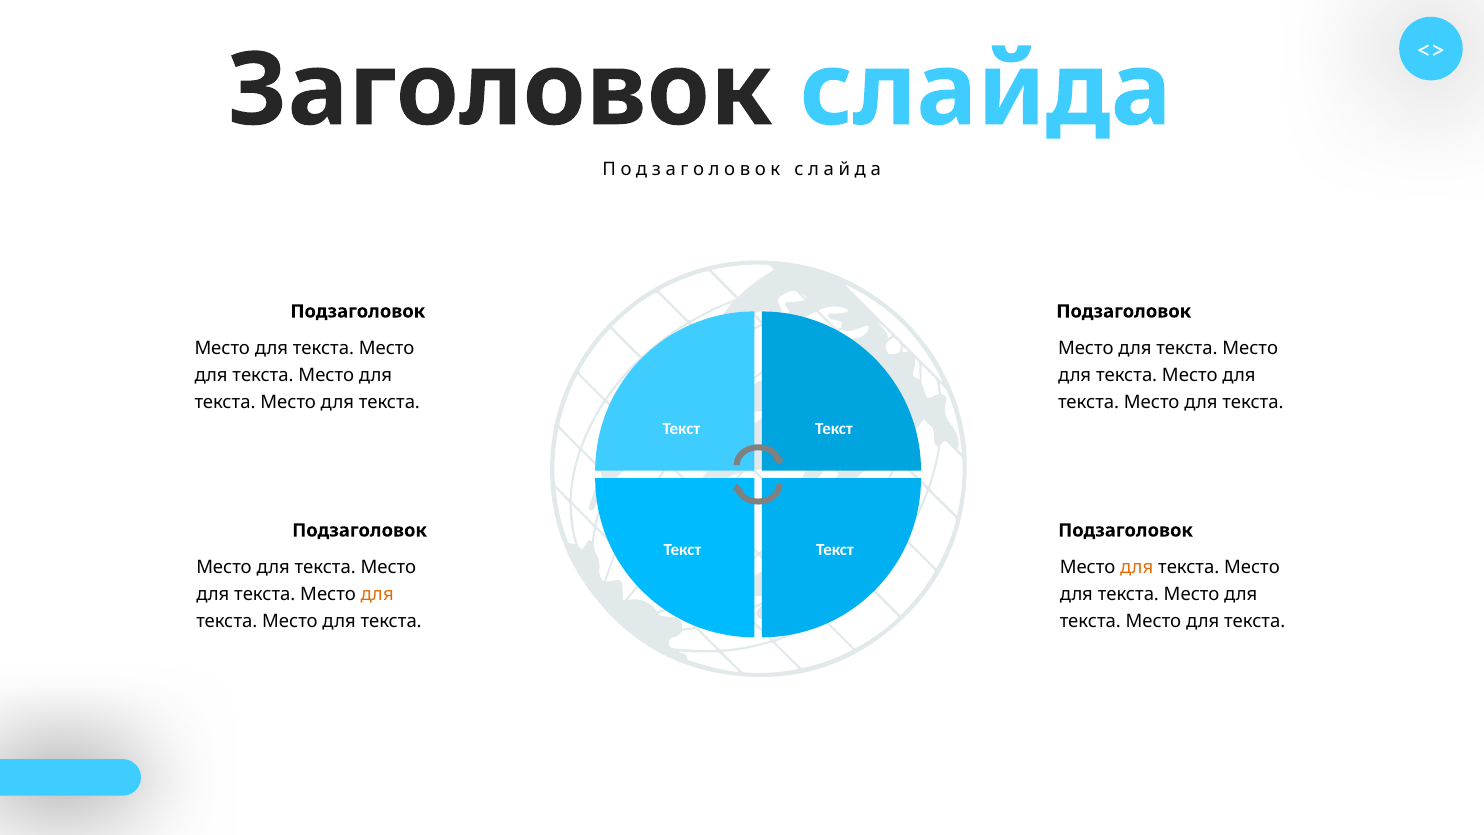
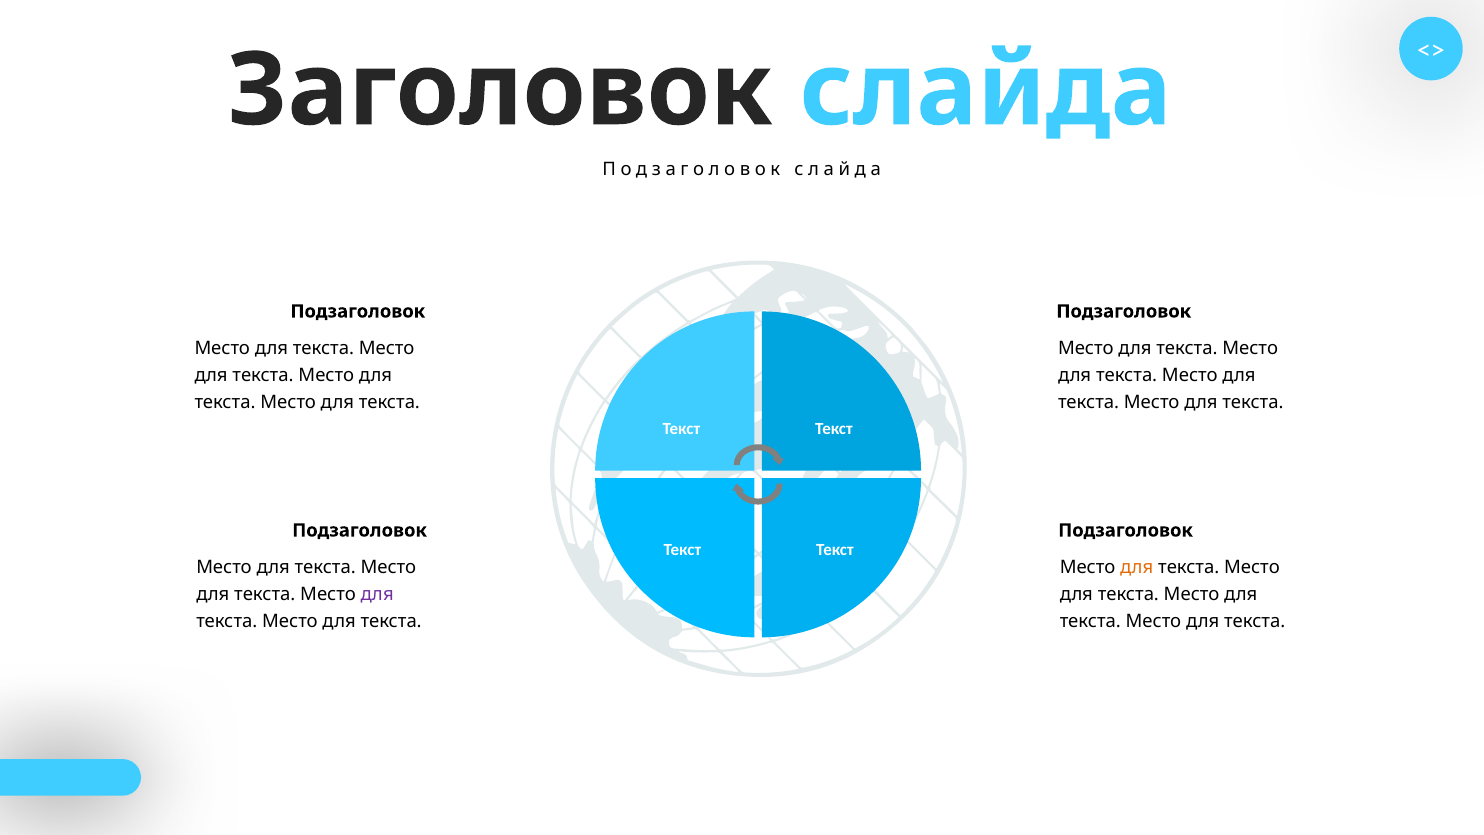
для at (377, 594) colour: orange -> purple
